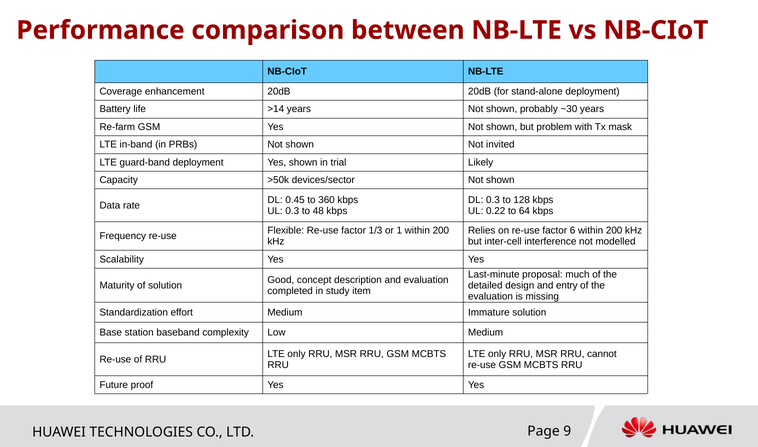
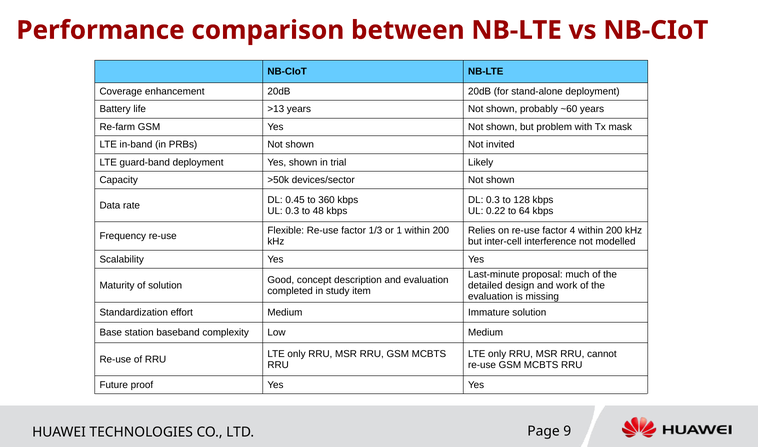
>14: >14 -> >13
~30: ~30 -> ~60
6: 6 -> 4
entry: entry -> work
